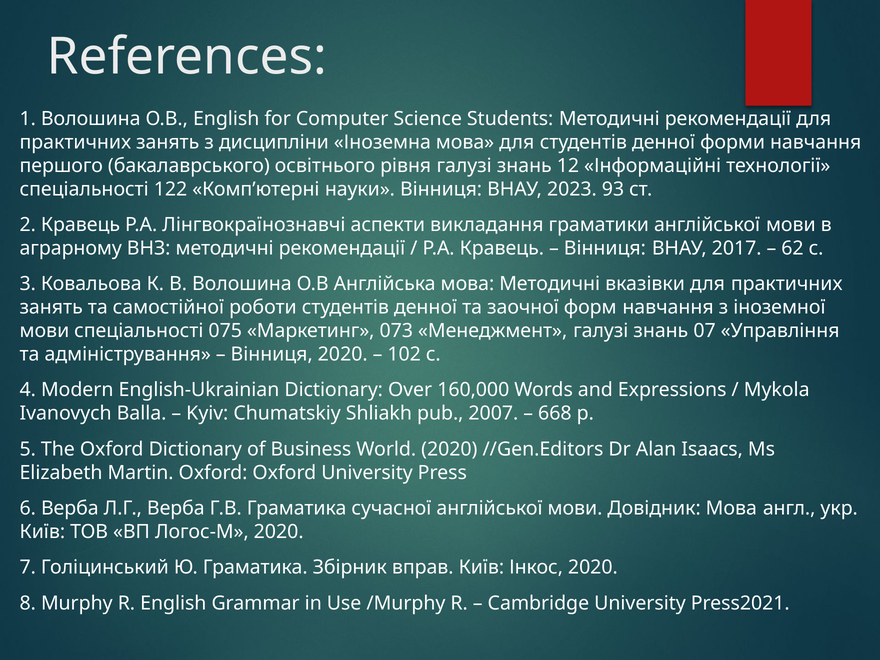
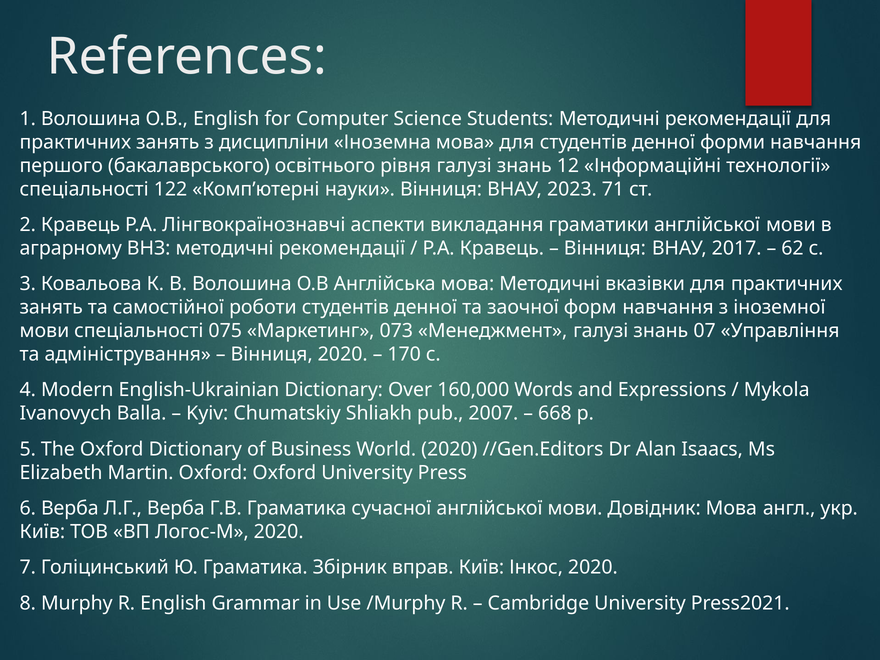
93: 93 -> 71
102: 102 -> 170
